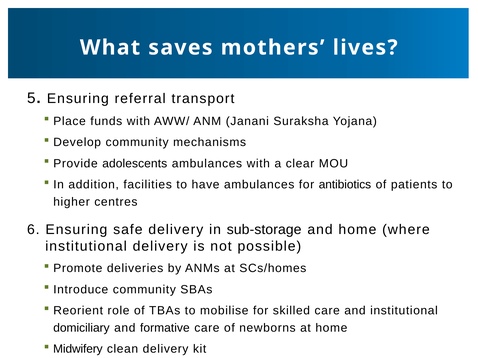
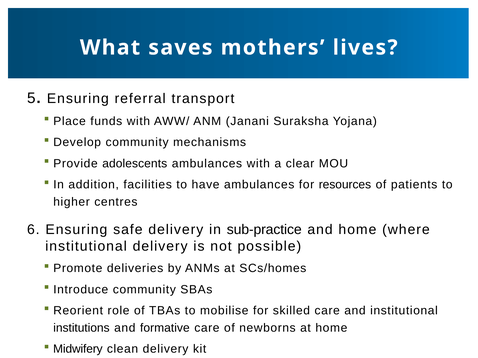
antibiotics: antibiotics -> resources
sub-storage: sub-storage -> sub-practice
domiciliary: domiciliary -> institutions
